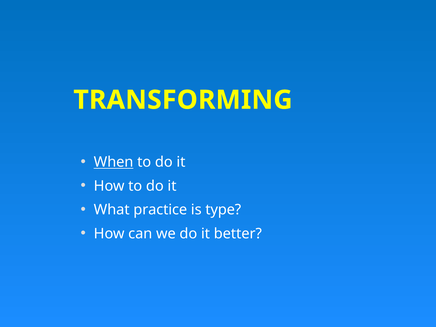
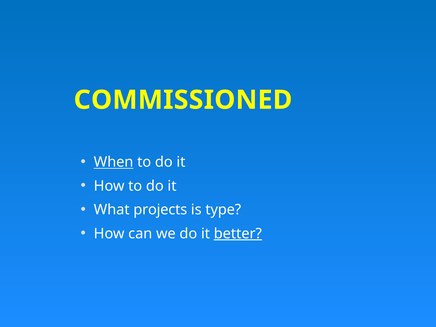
TRANSFORMING: TRANSFORMING -> COMMISSIONED
practice: practice -> projects
better underline: none -> present
